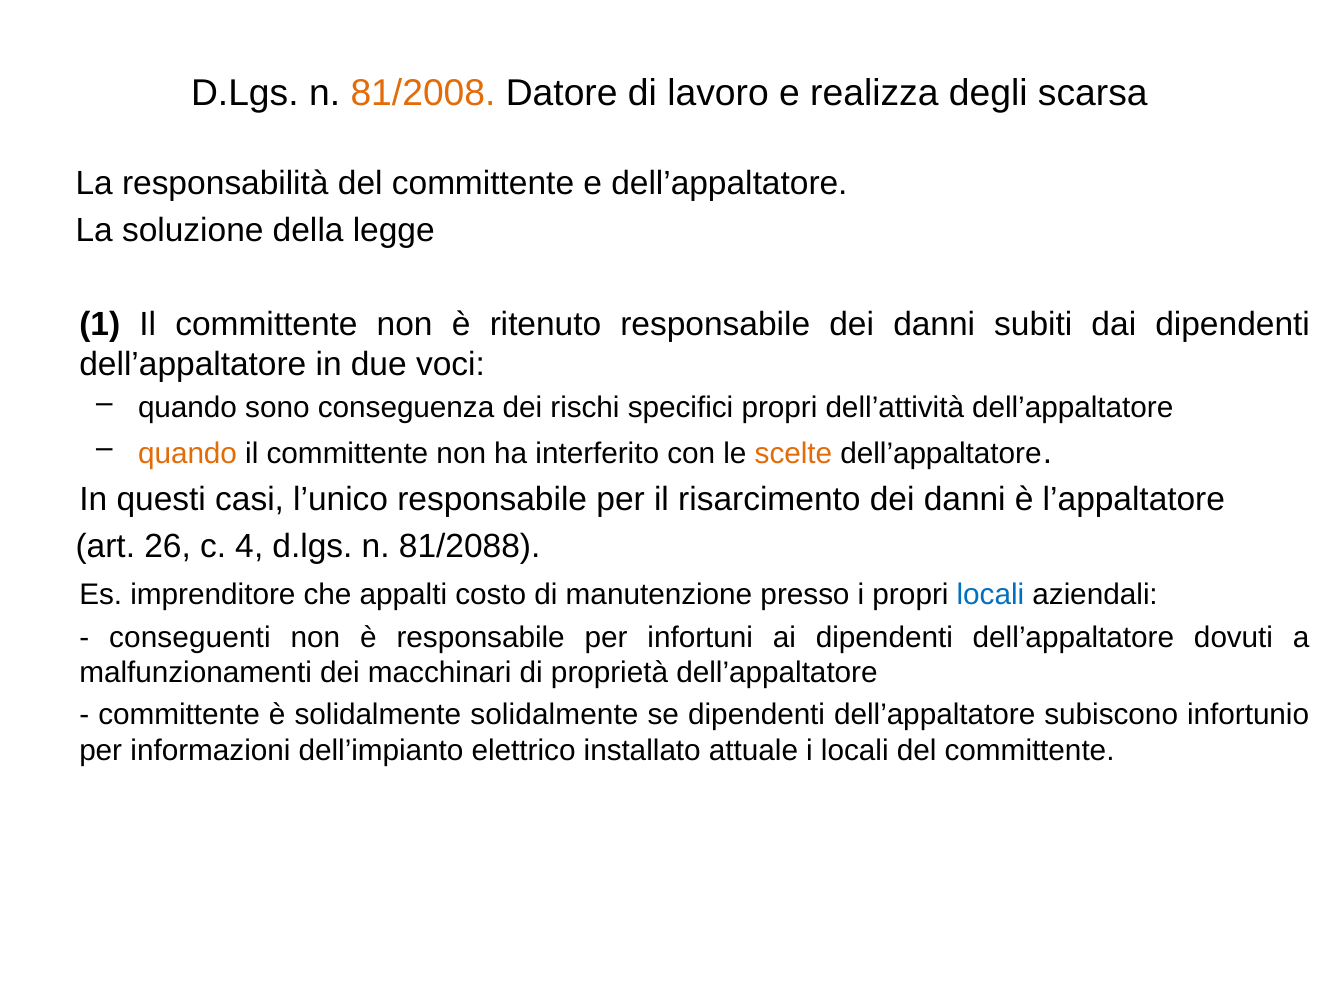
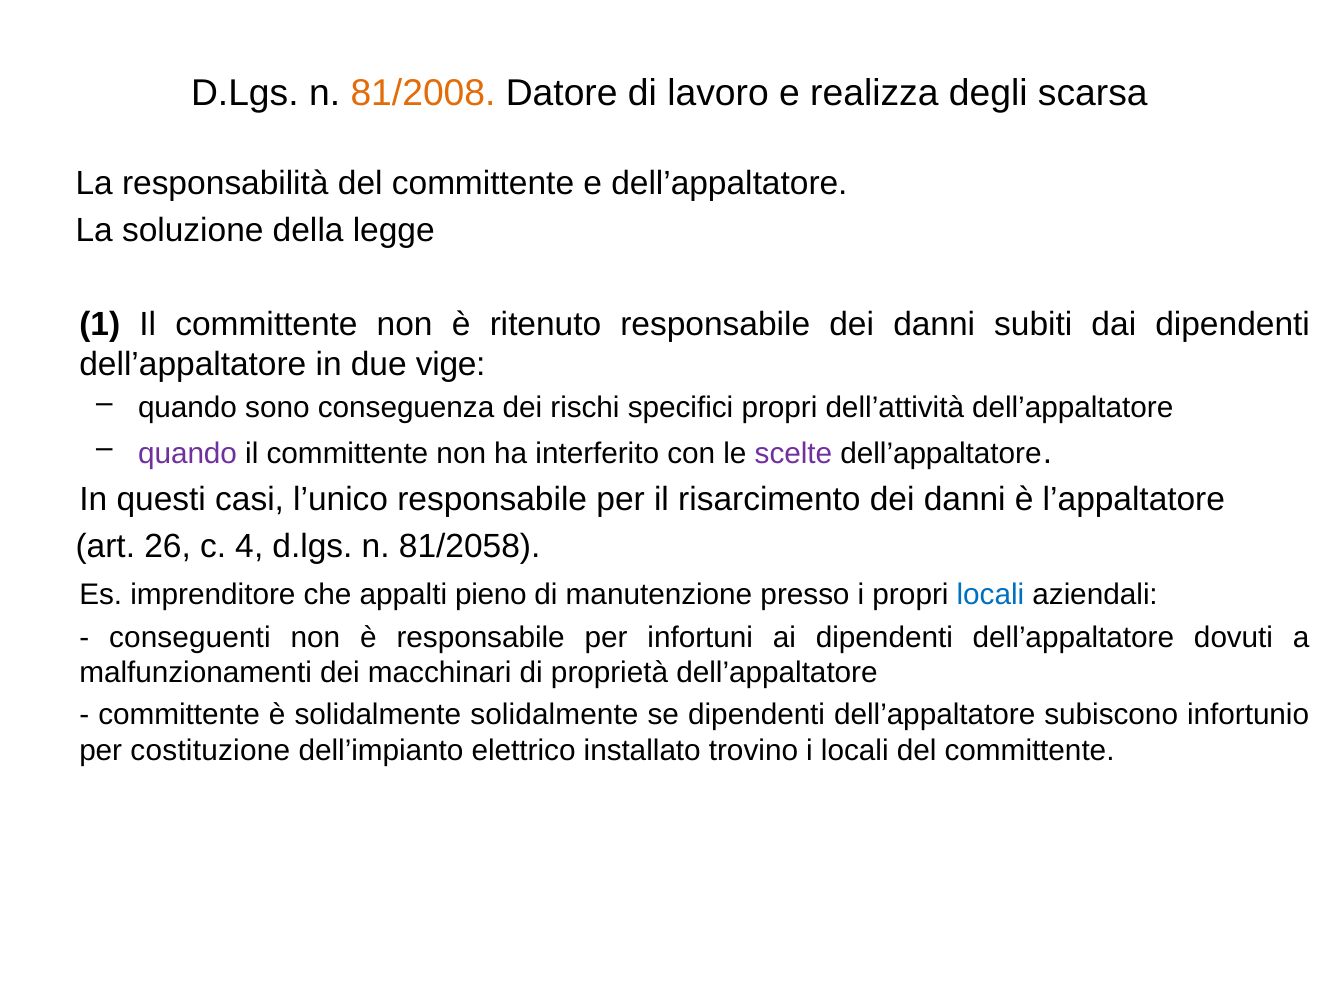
voci: voci -> vige
quando at (188, 454) colour: orange -> purple
scelte colour: orange -> purple
81/2088: 81/2088 -> 81/2058
costo: costo -> pieno
informazioni: informazioni -> costituzione
attuale: attuale -> trovino
